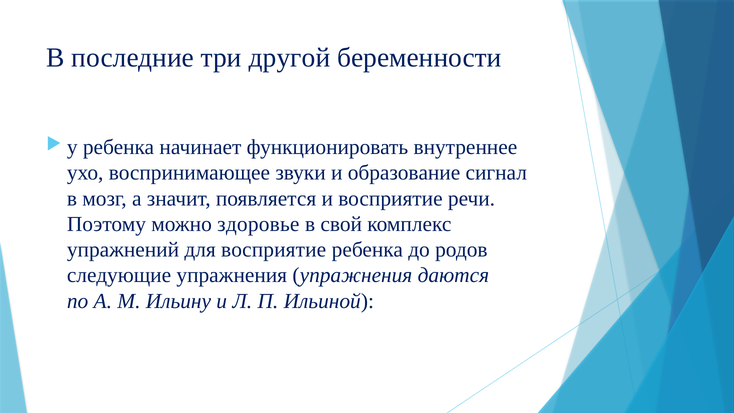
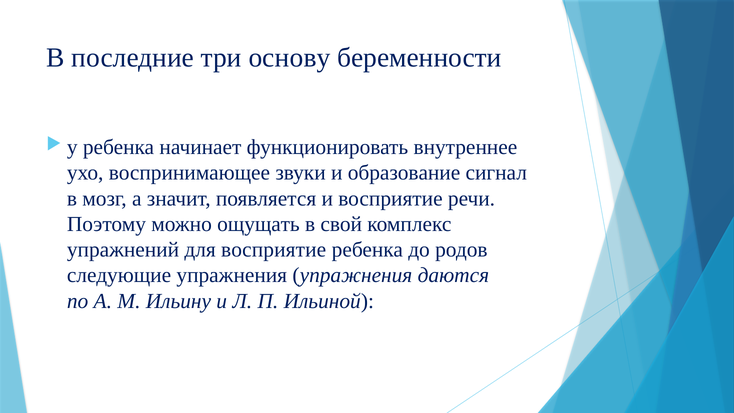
другой: другой -> основу
здоровье: здоровье -> ощущать
